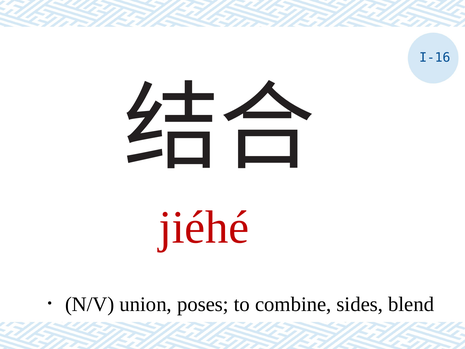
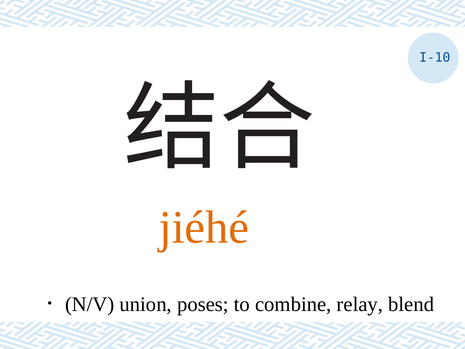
I-16: I-16 -> I-10
jiéhé colour: red -> orange
sides: sides -> relay
